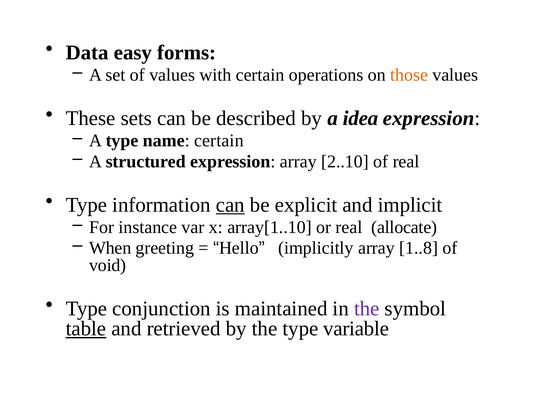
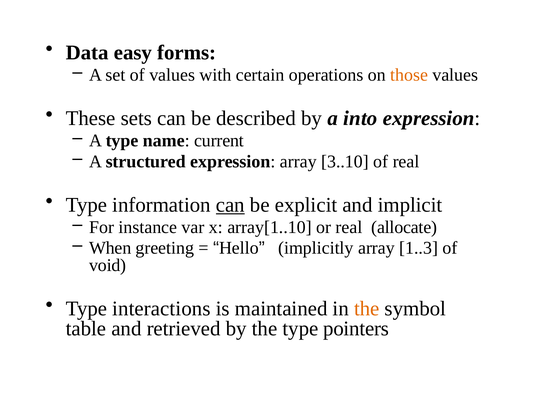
idea: idea -> into
name certain: certain -> current
2..10: 2..10 -> 3..10
1..8: 1..8 -> 1..3
conjunction: conjunction -> interactions
the at (367, 308) colour: purple -> orange
table underline: present -> none
variable: variable -> pointers
